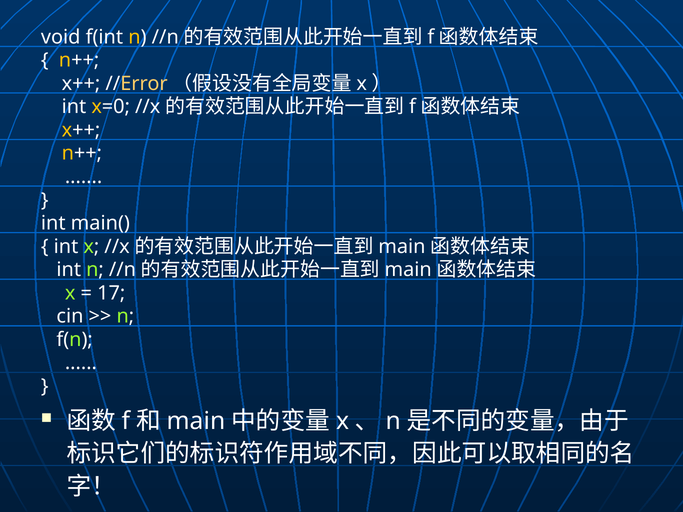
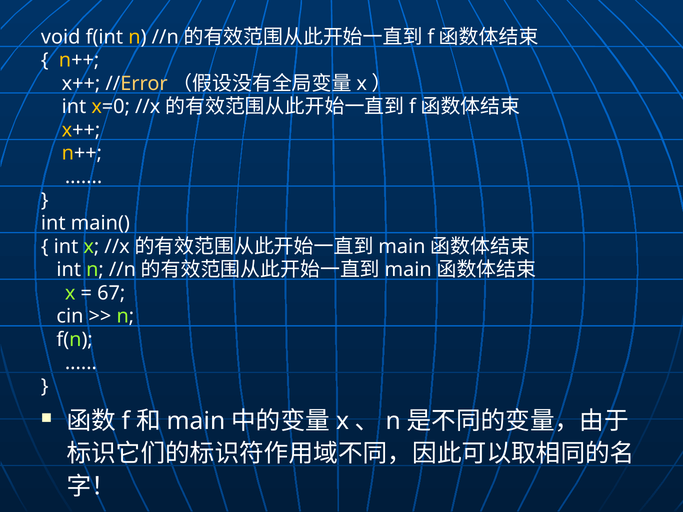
17: 17 -> 67
